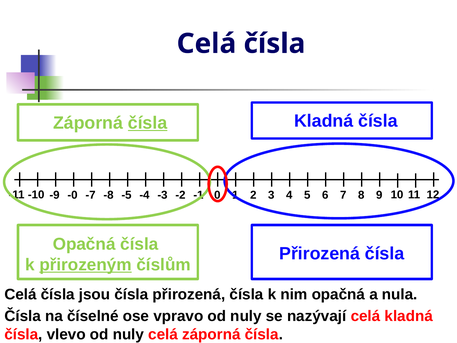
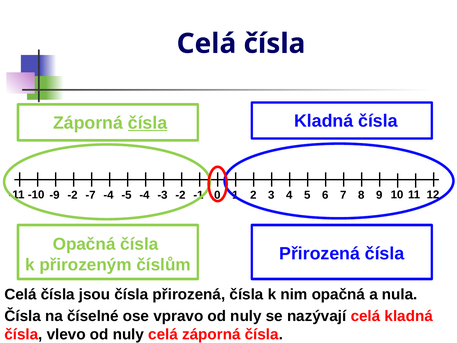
-0 at (73, 195): -0 -> -2
-8 at (109, 195): -8 -> -4
přirozeným underline: present -> none
